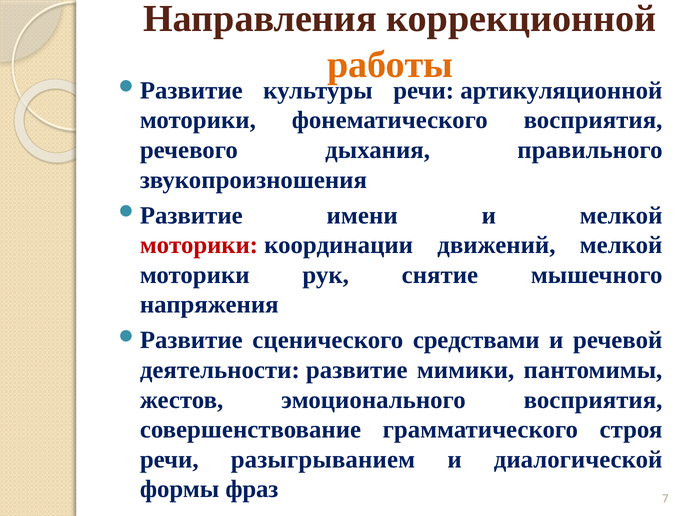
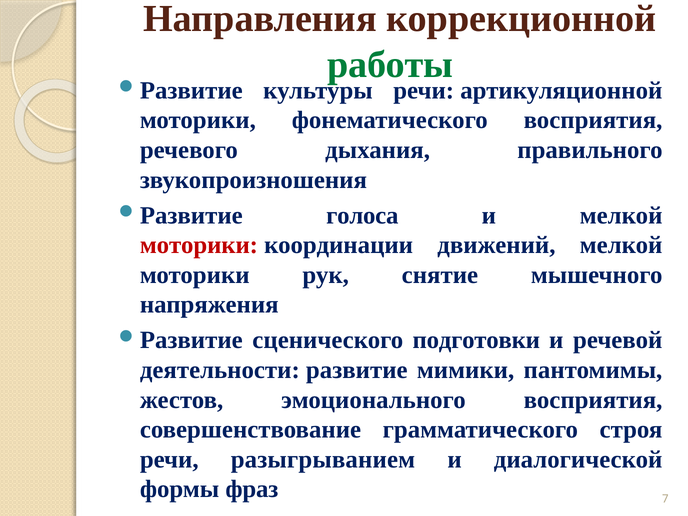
работы colour: orange -> green
имени: имени -> голоса
средствами: средствами -> подготовки
